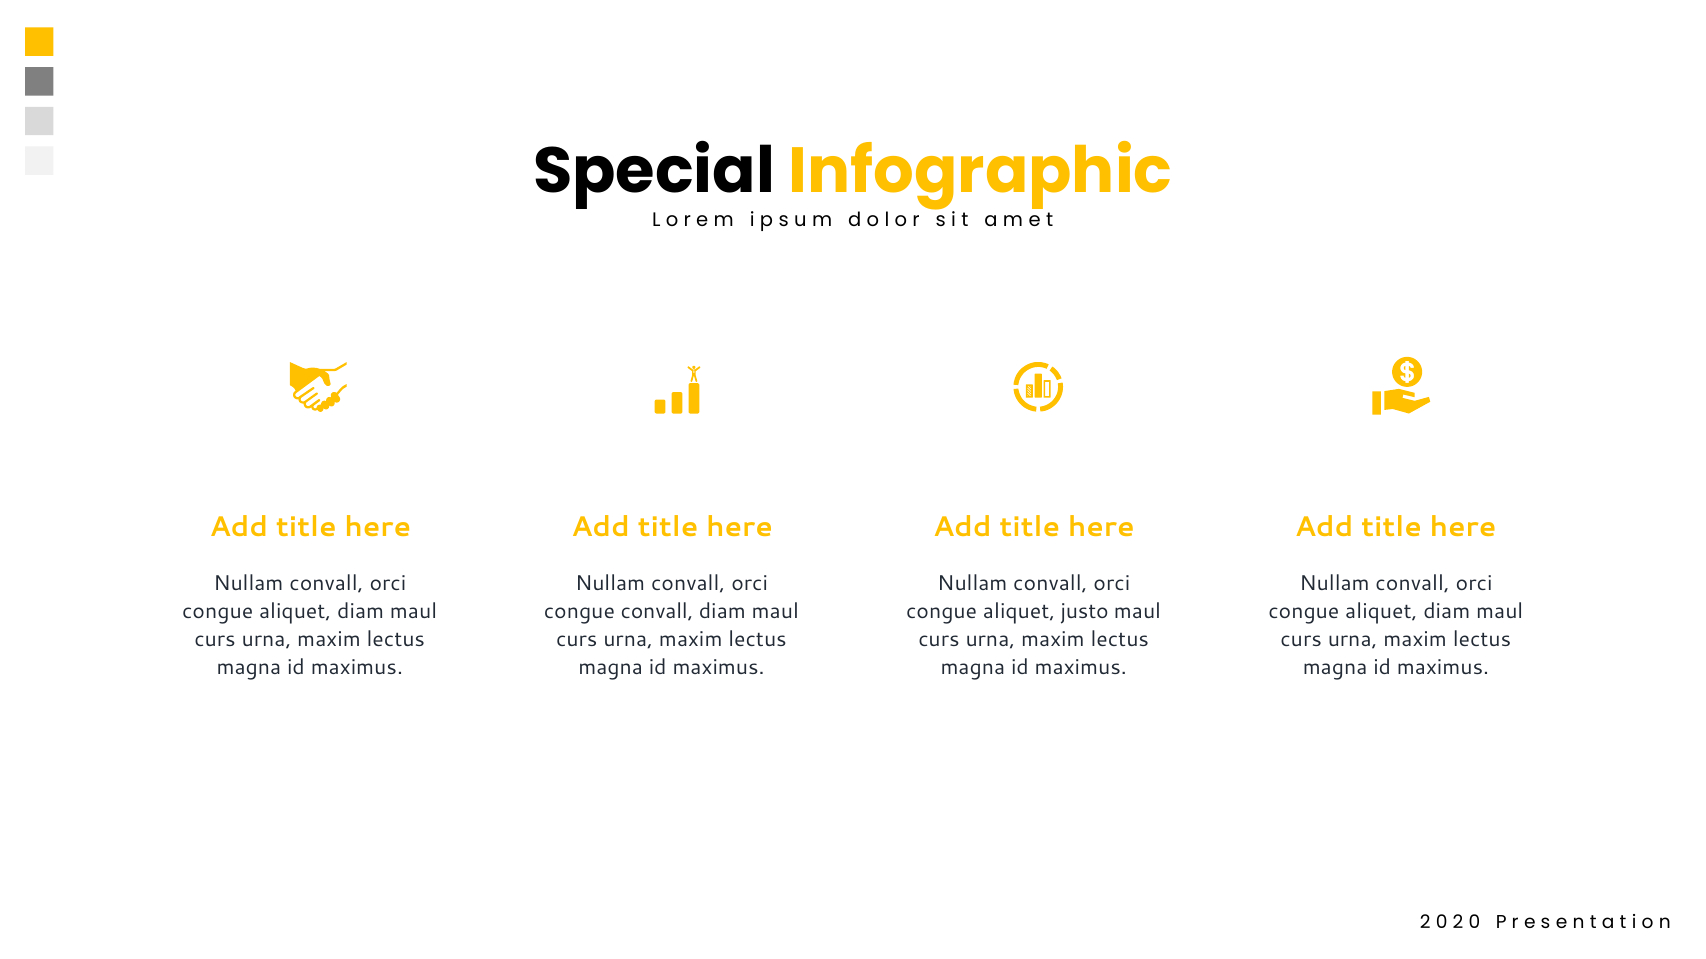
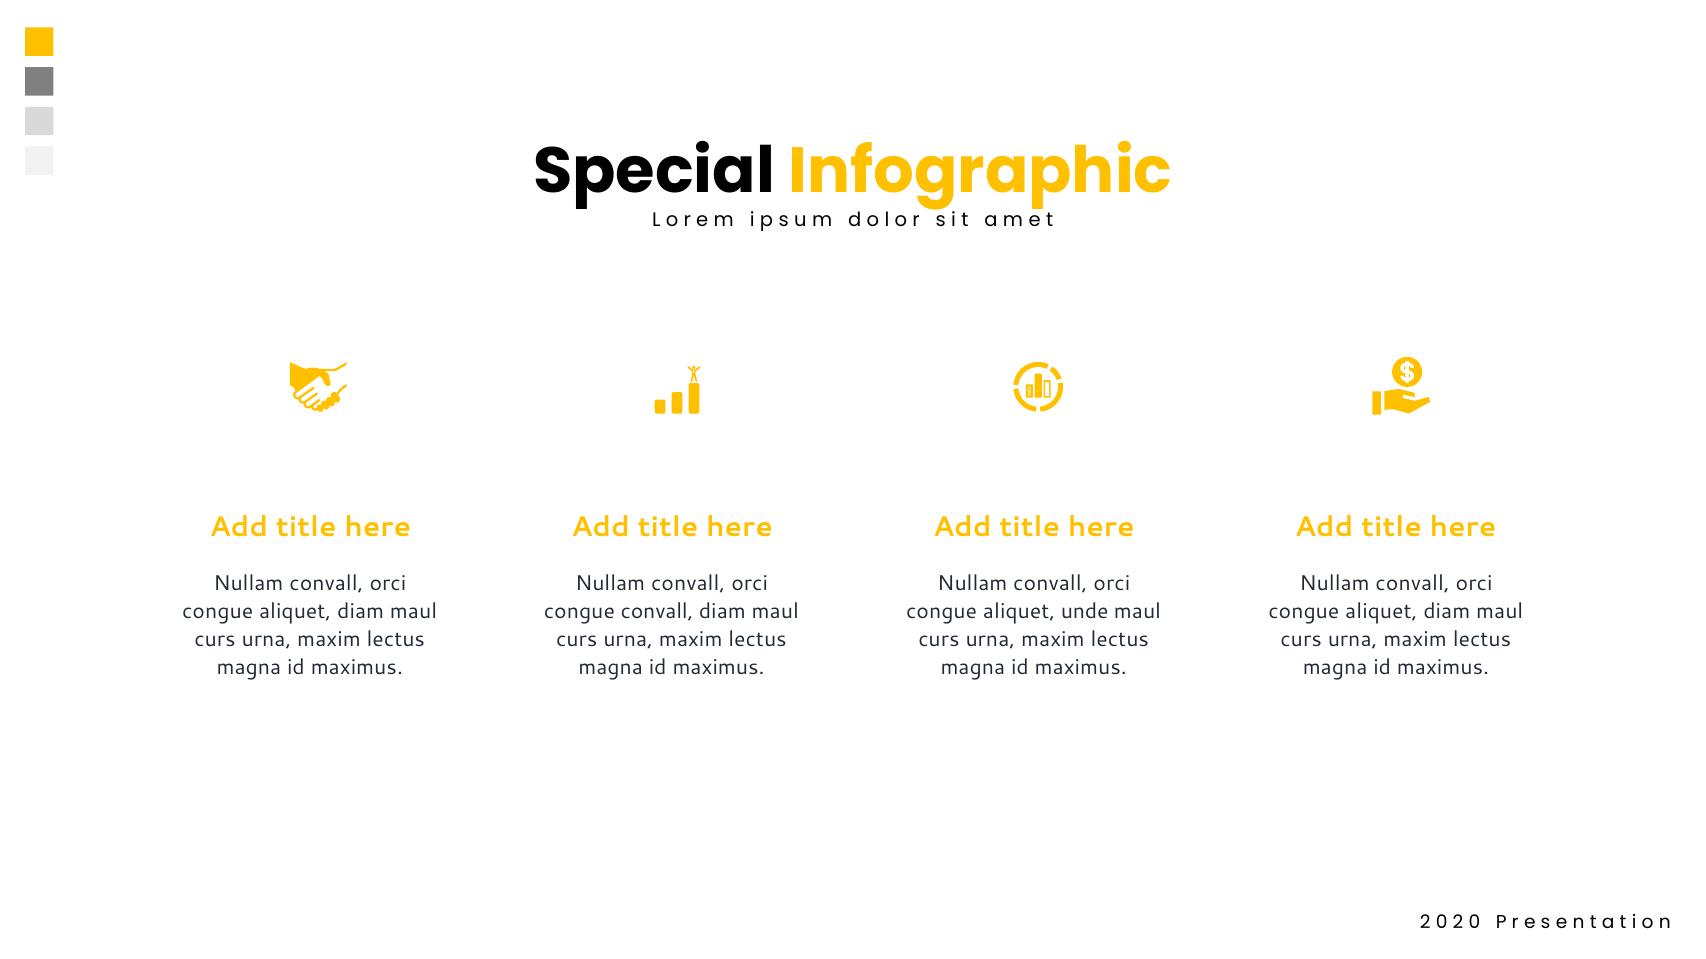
justo: justo -> unde
